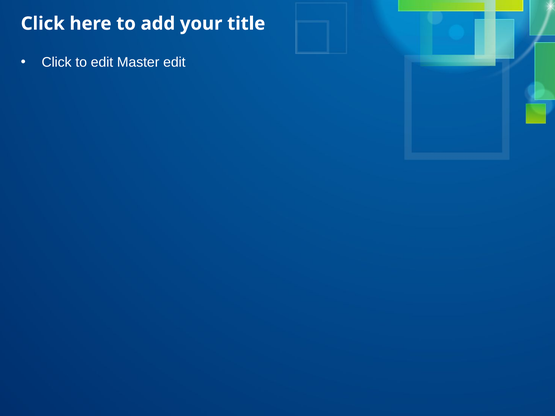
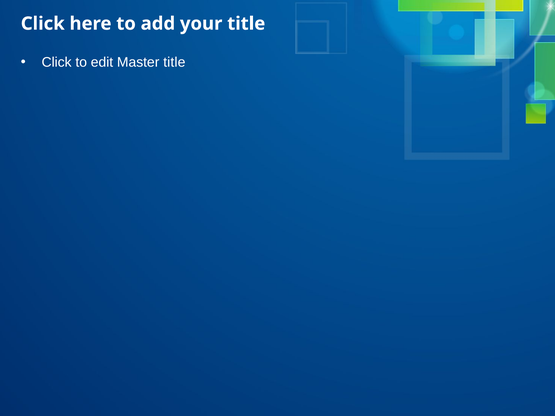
Master edit: edit -> title
